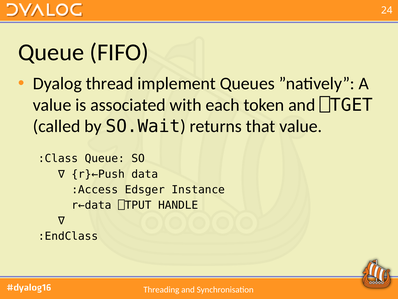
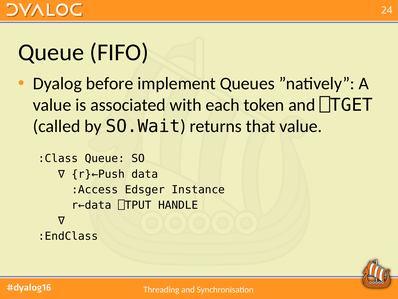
thread: thread -> before
